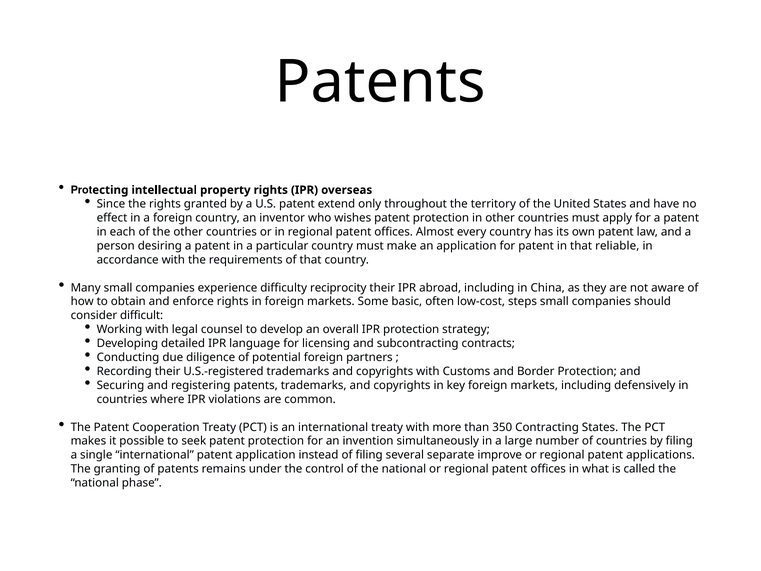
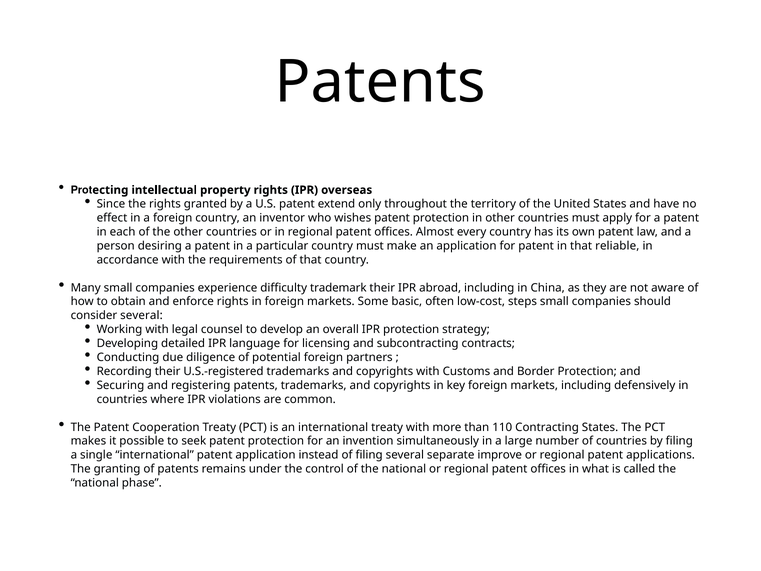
reciprocity: reciprocity -> trademark
consider difficult: difficult -> several
350: 350 -> 110
